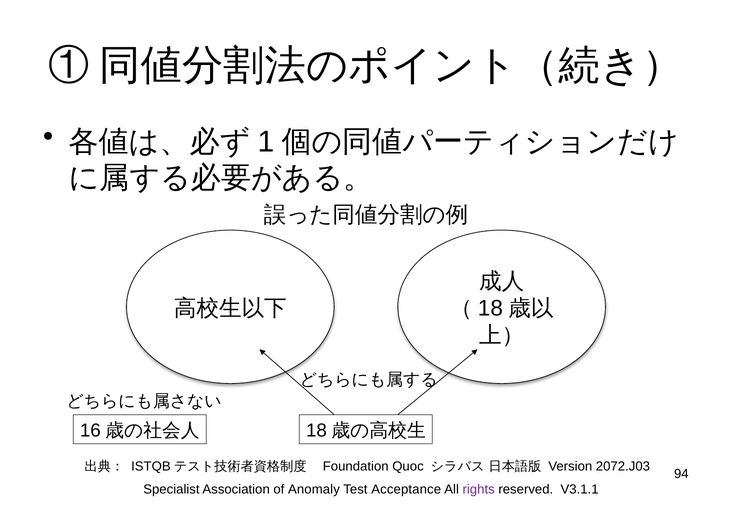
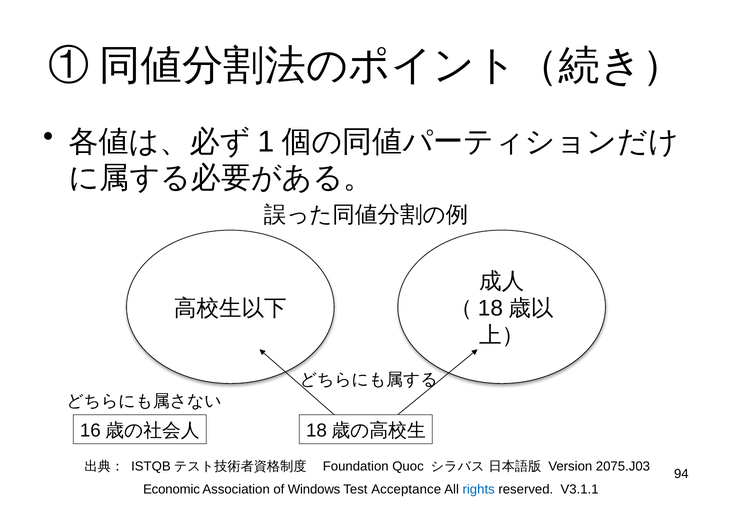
2072.J03: 2072.J03 -> 2075.J03
Specialist: Specialist -> Economic
Anomaly: Anomaly -> Windows
rights colour: purple -> blue
